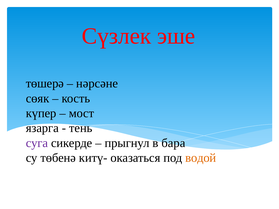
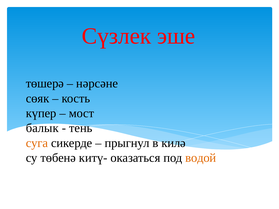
язарга: язарга -> балык
суга colour: purple -> orange
бара: бара -> килә
